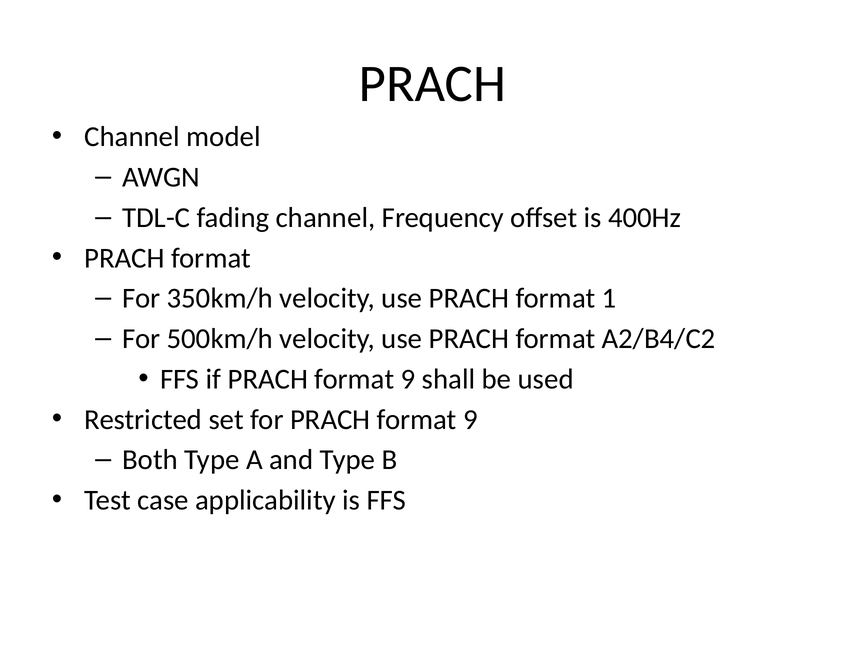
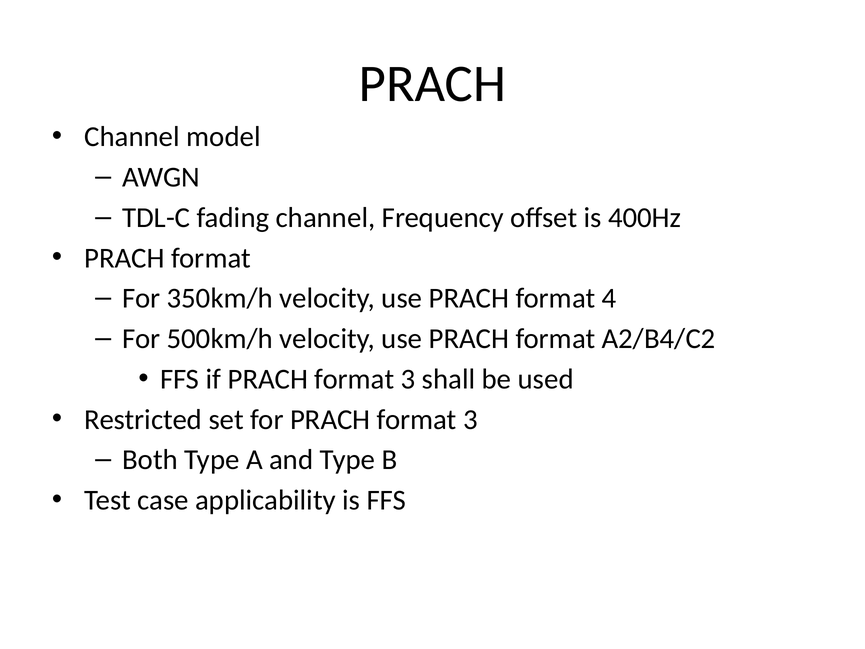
1: 1 -> 4
if PRACH format 9: 9 -> 3
for PRACH format 9: 9 -> 3
